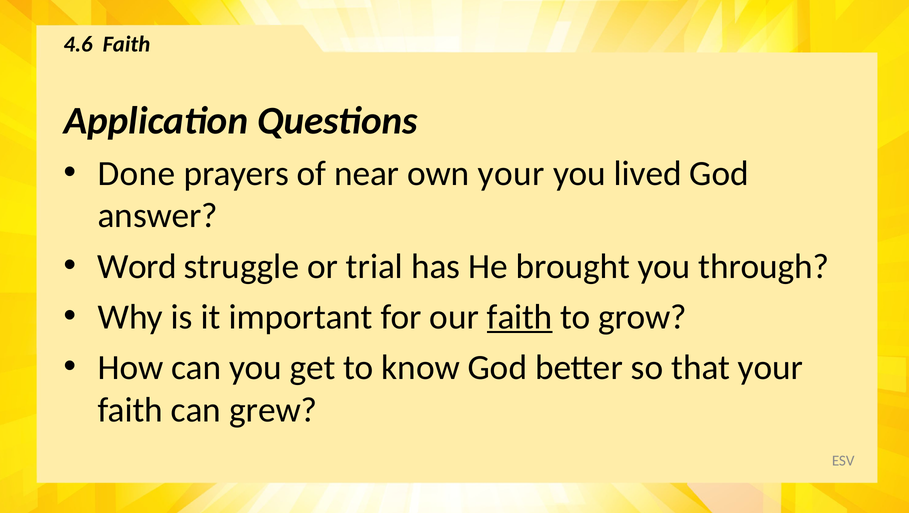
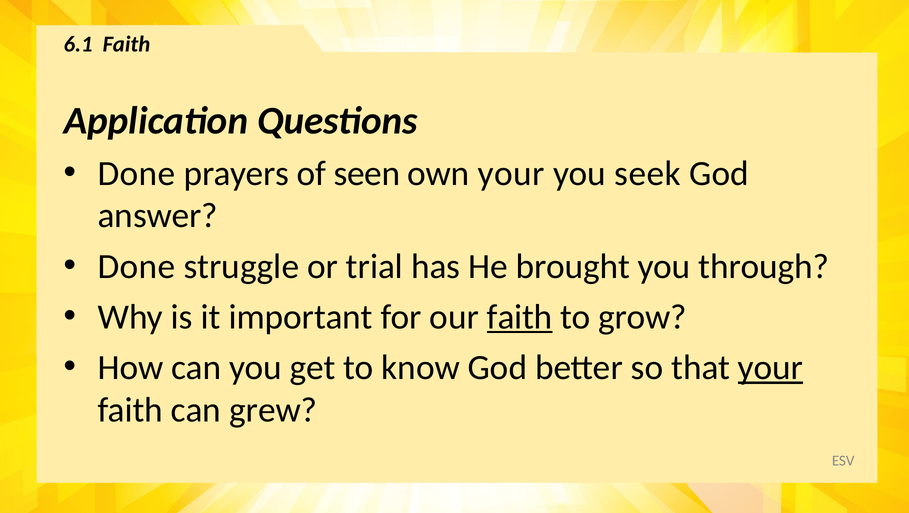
4.6: 4.6 -> 6.1
near: near -> seen
lived: lived -> seek
Word at (137, 266): Word -> Done
your at (770, 367) underline: none -> present
